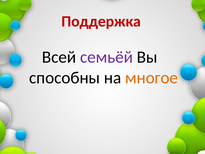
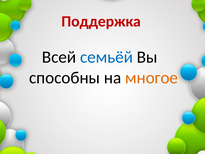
семьёй colour: purple -> blue
